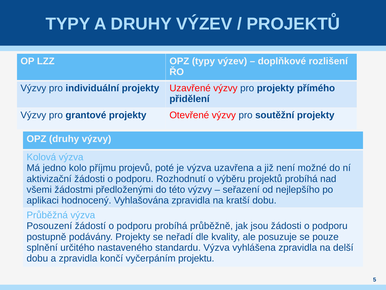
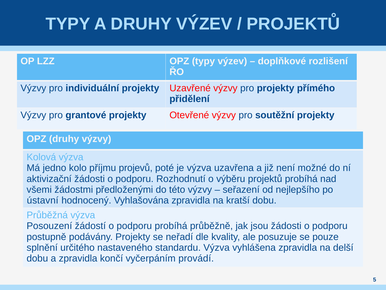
aplikaci: aplikaci -> ústavní
projektu: projektu -> provádí
